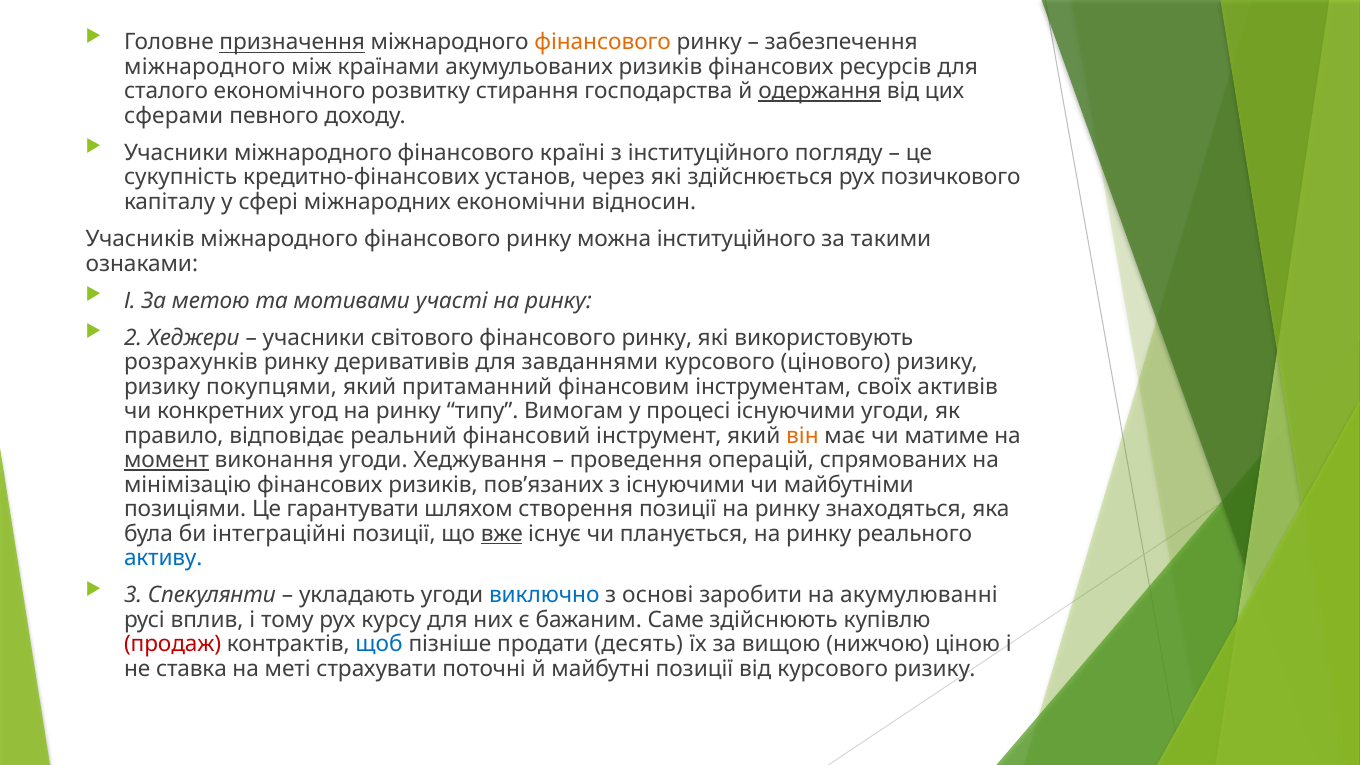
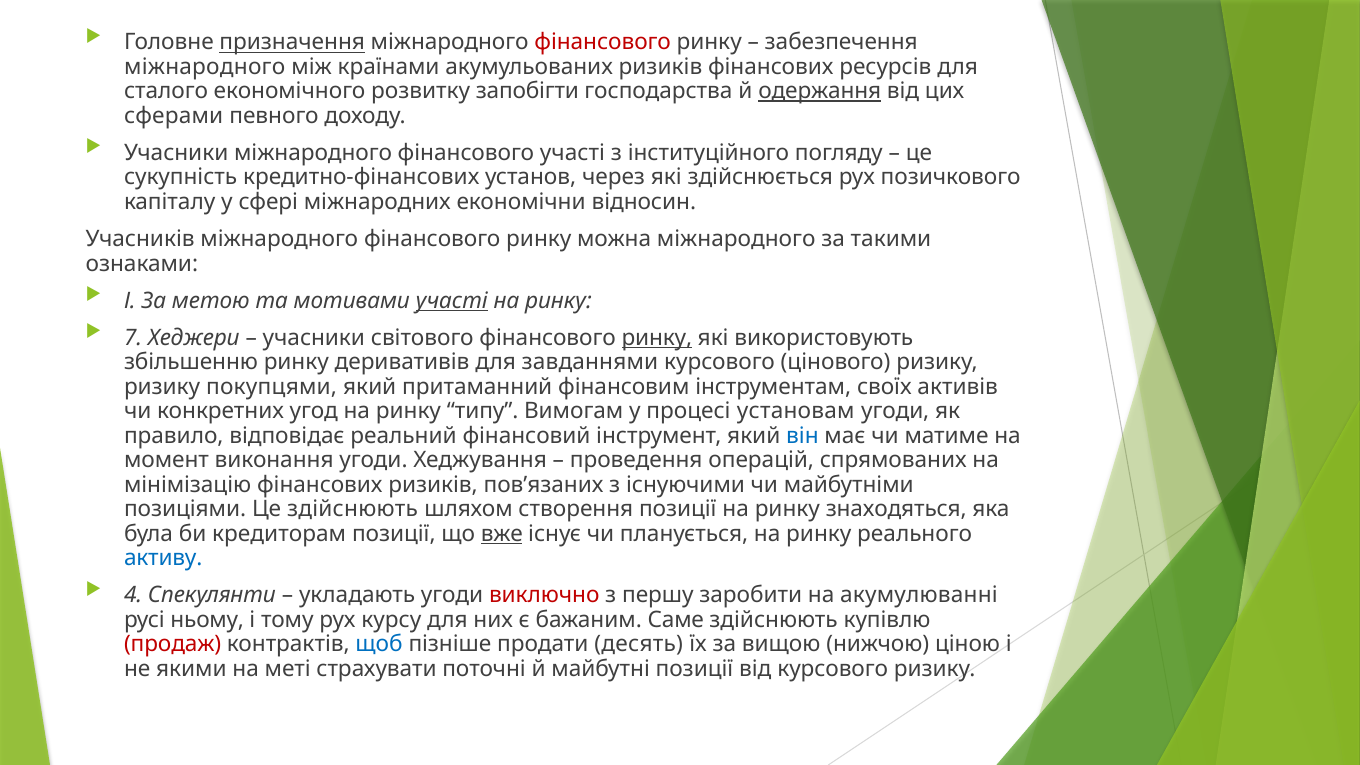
фінансового at (603, 42) colour: orange -> red
стирання: стирання -> запобігти
фінансового країні: країні -> участі
можна інституційного: інституційного -> міжнародного
участі at (452, 301) underline: none -> present
2: 2 -> 7
ринку at (657, 338) underline: none -> present
розрахунків: розрахунків -> збільшенню
процесі існуючими: існуючими -> установам
він colour: orange -> blue
момент underline: present -> none
Це гарантувати: гарантувати -> здійснюють
інтеграційні: інтеграційні -> кредиторам
3: 3 -> 4
виключно colour: blue -> red
основі: основі -> першу
вплив: вплив -> ньому
ставка: ставка -> якими
